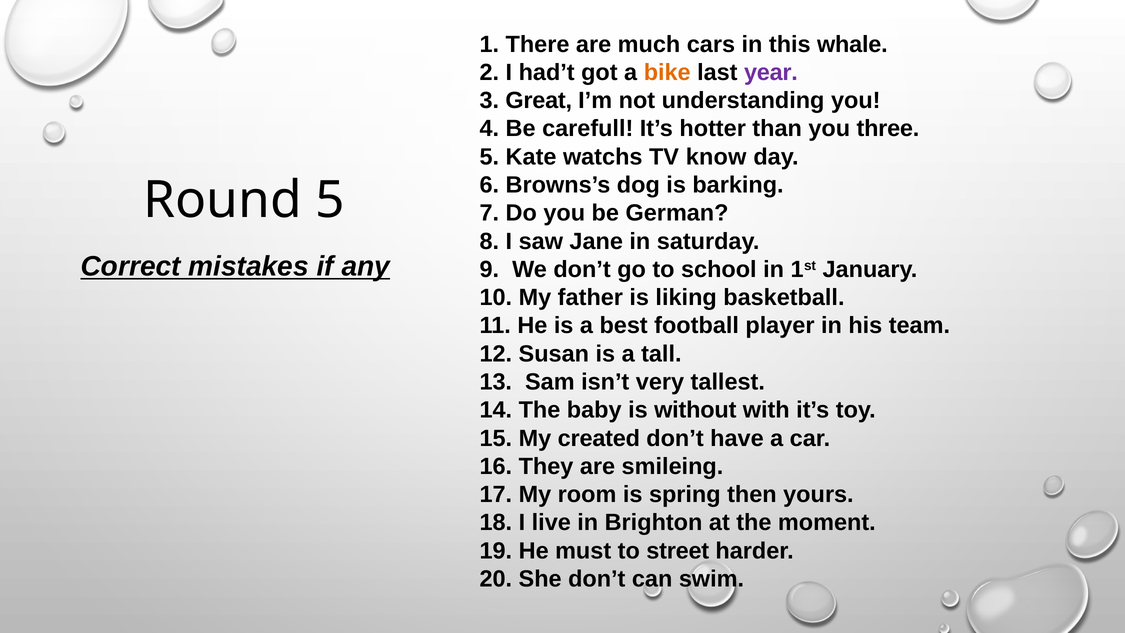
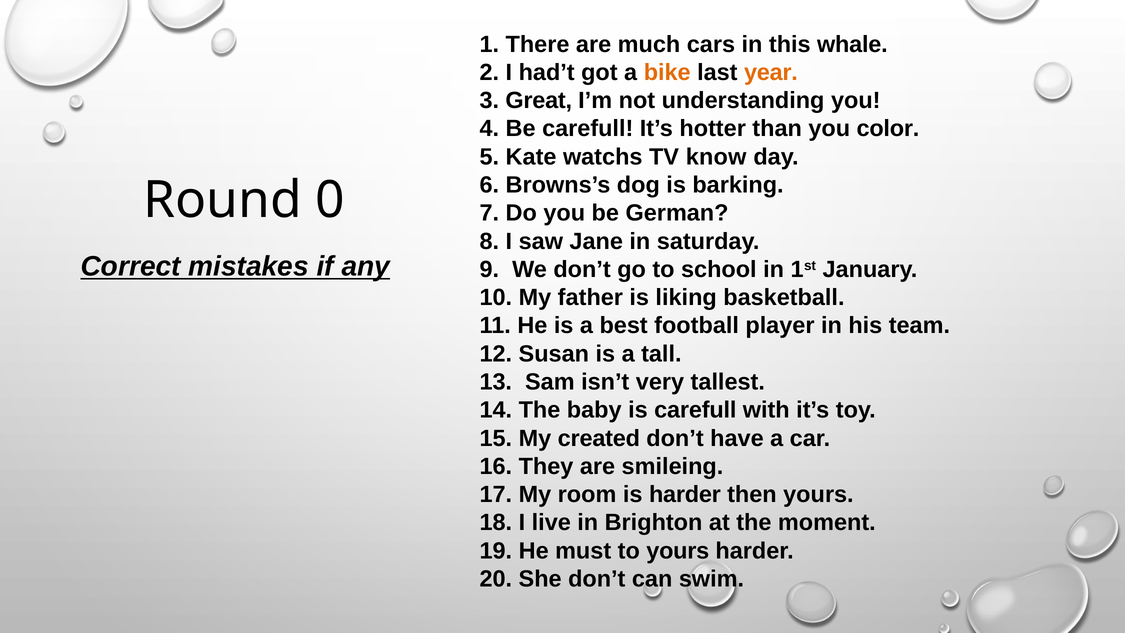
year colour: purple -> orange
three: three -> color
Round 5: 5 -> 0
is without: without -> carefull
is spring: spring -> harder
to street: street -> yours
